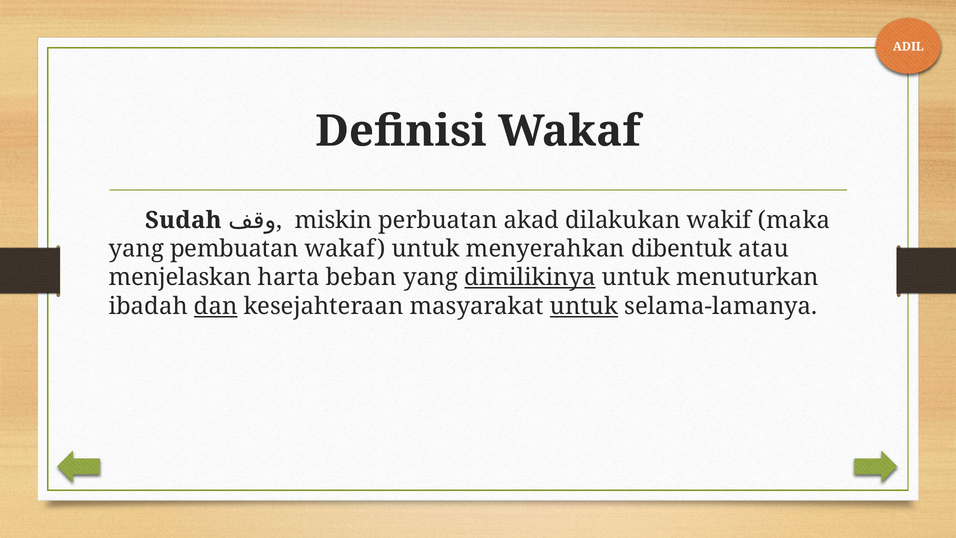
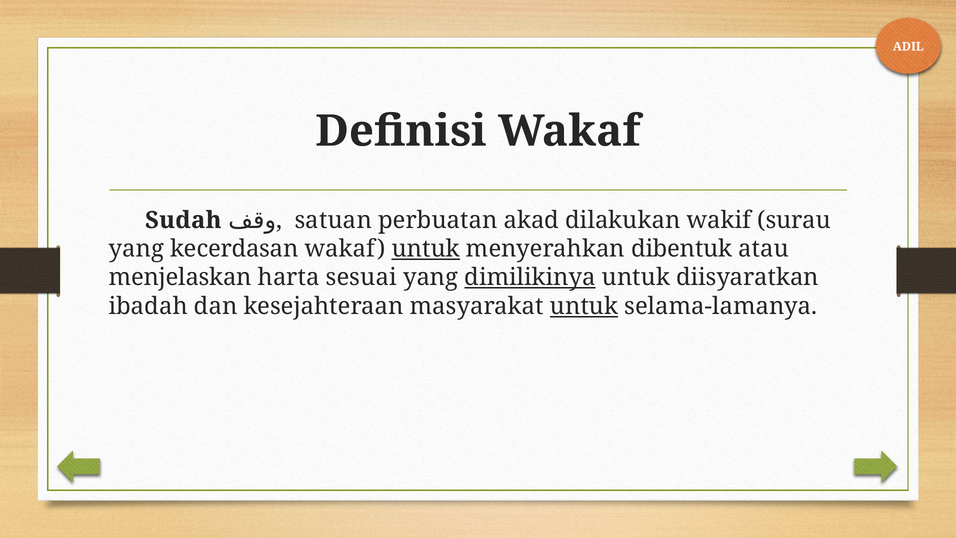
miskin: miskin -> satuan
maka: maka -> surau
pembuatan: pembuatan -> kecerdasan
untuk at (426, 249) underline: none -> present
beban: beban -> sesuai
menuturkan: menuturkan -> diisyaratkan
dan underline: present -> none
